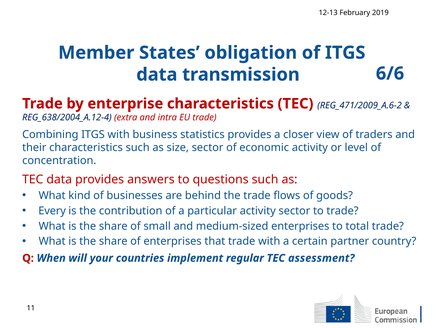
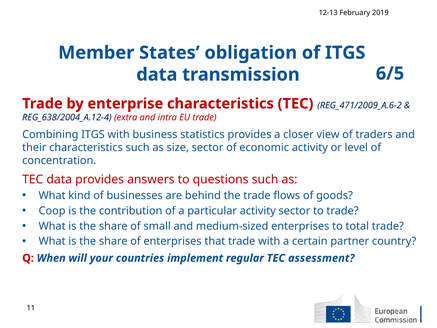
6/6: 6/6 -> 6/5
Every: Every -> Coop
